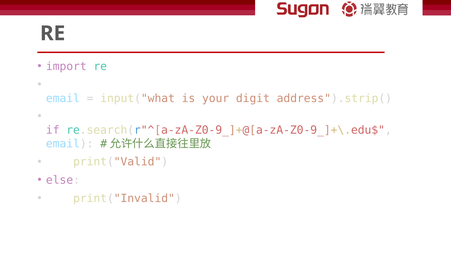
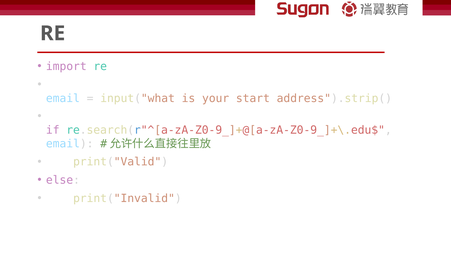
digit: digit -> start
